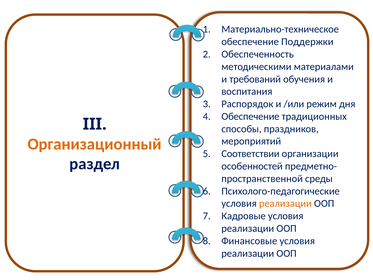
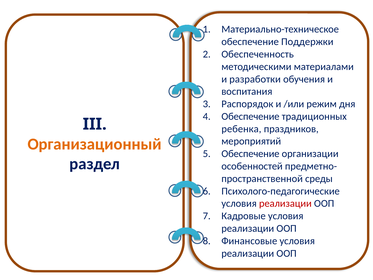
требований: требований -> разработки
способы: способы -> ребенка
Соответствии at (250, 154): Соответствии -> Обеспечение
реализации at (285, 203) colour: orange -> red
